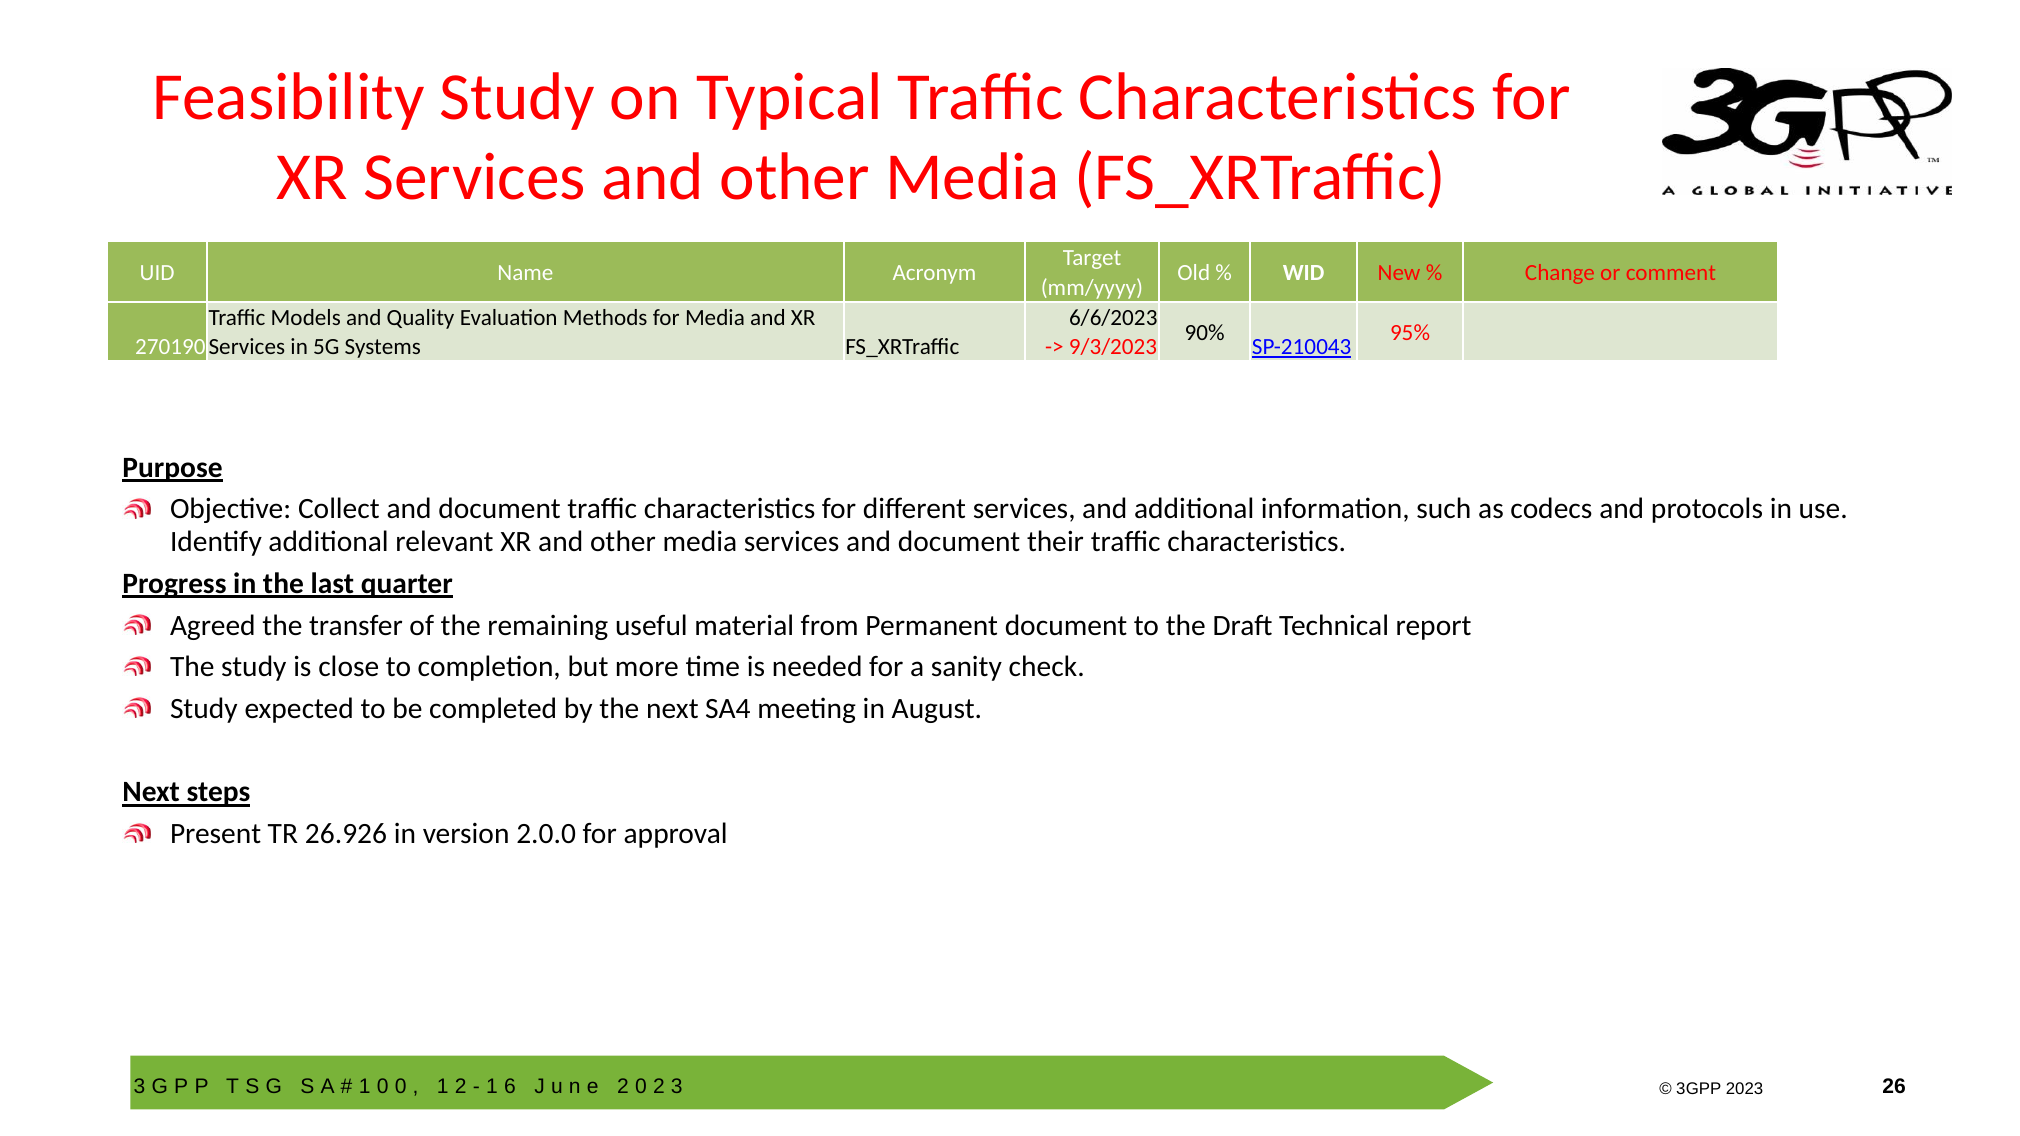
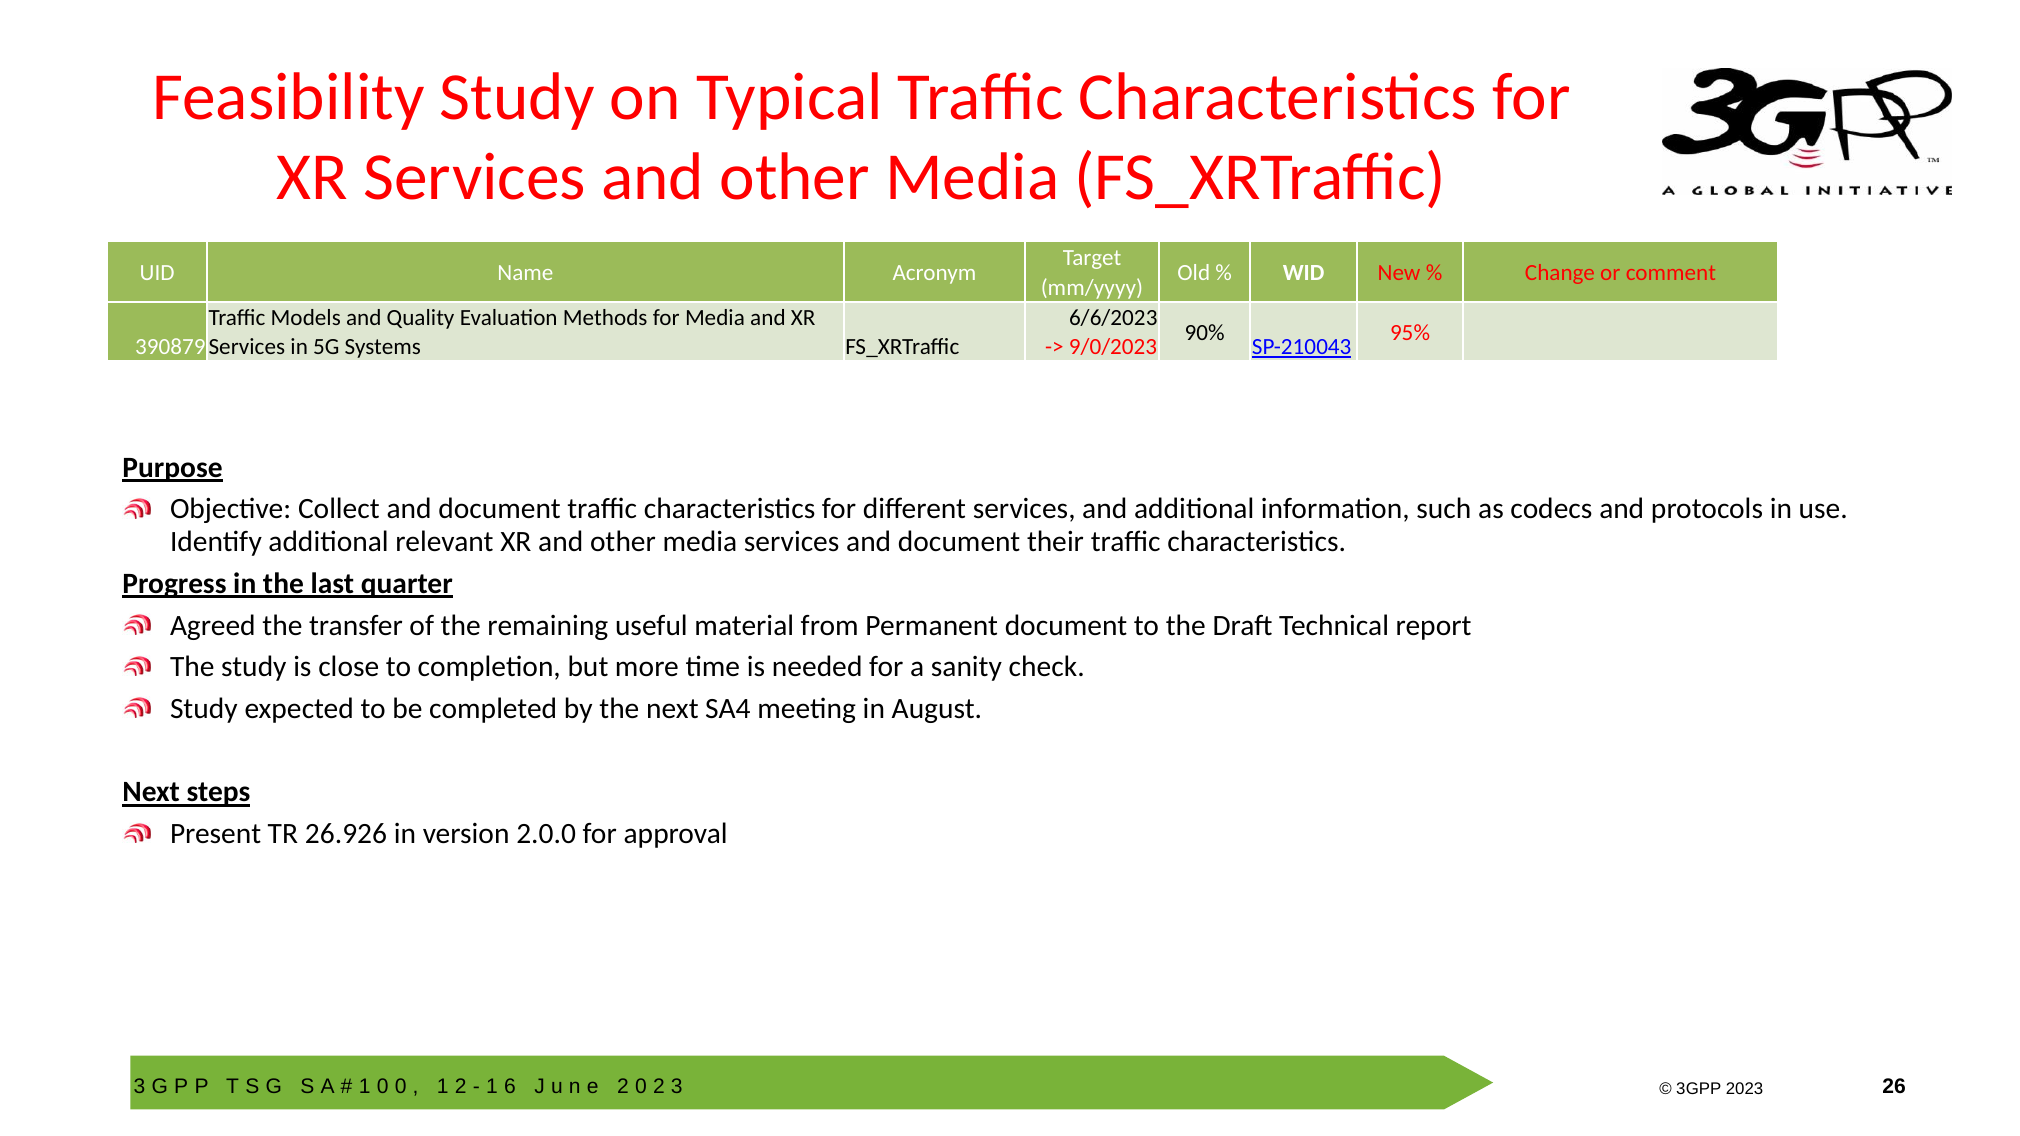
270190: 270190 -> 390879
9/3/2023: 9/3/2023 -> 9/0/2023
